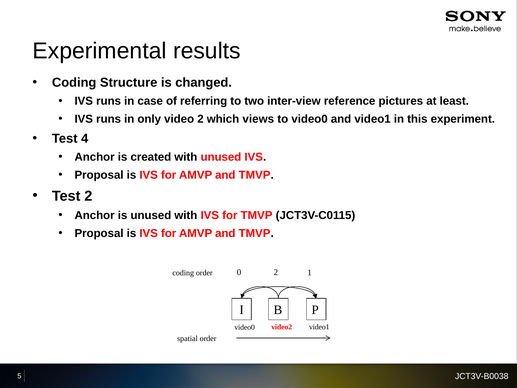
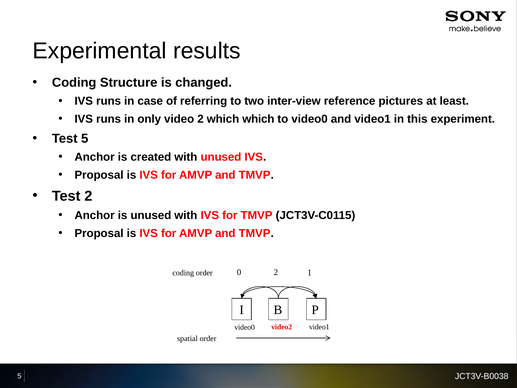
which views: views -> which
Test 4: 4 -> 5
